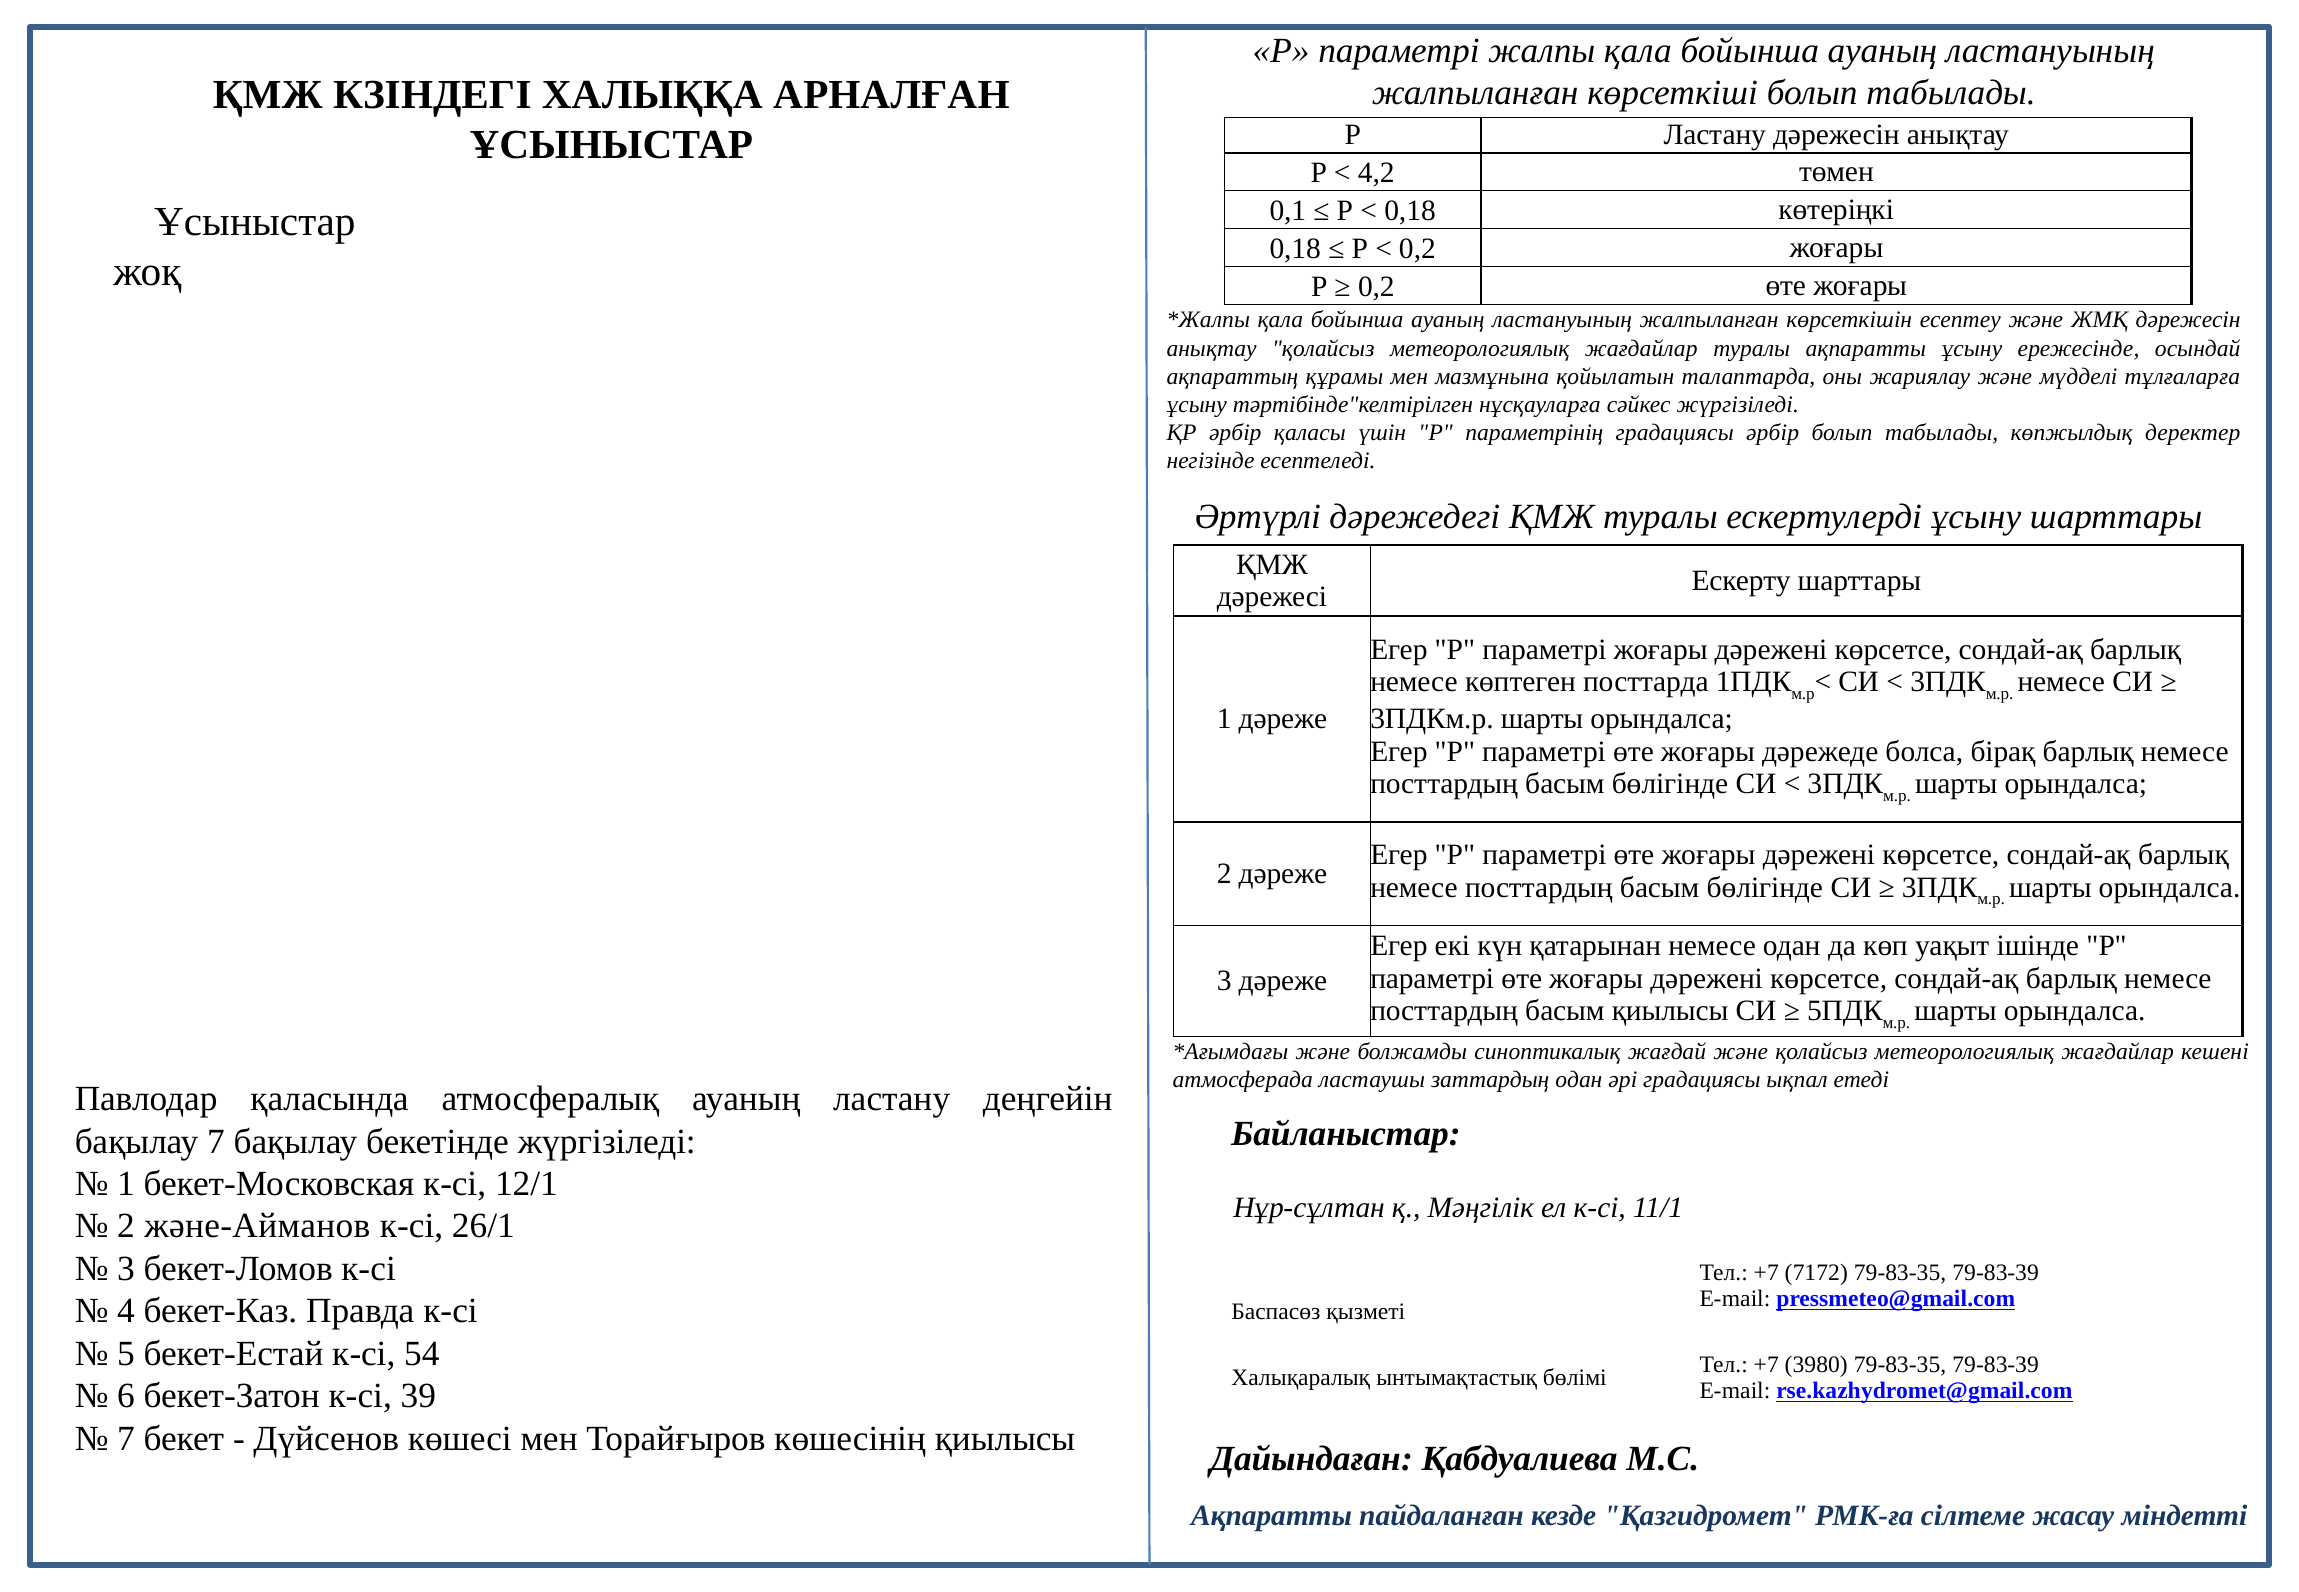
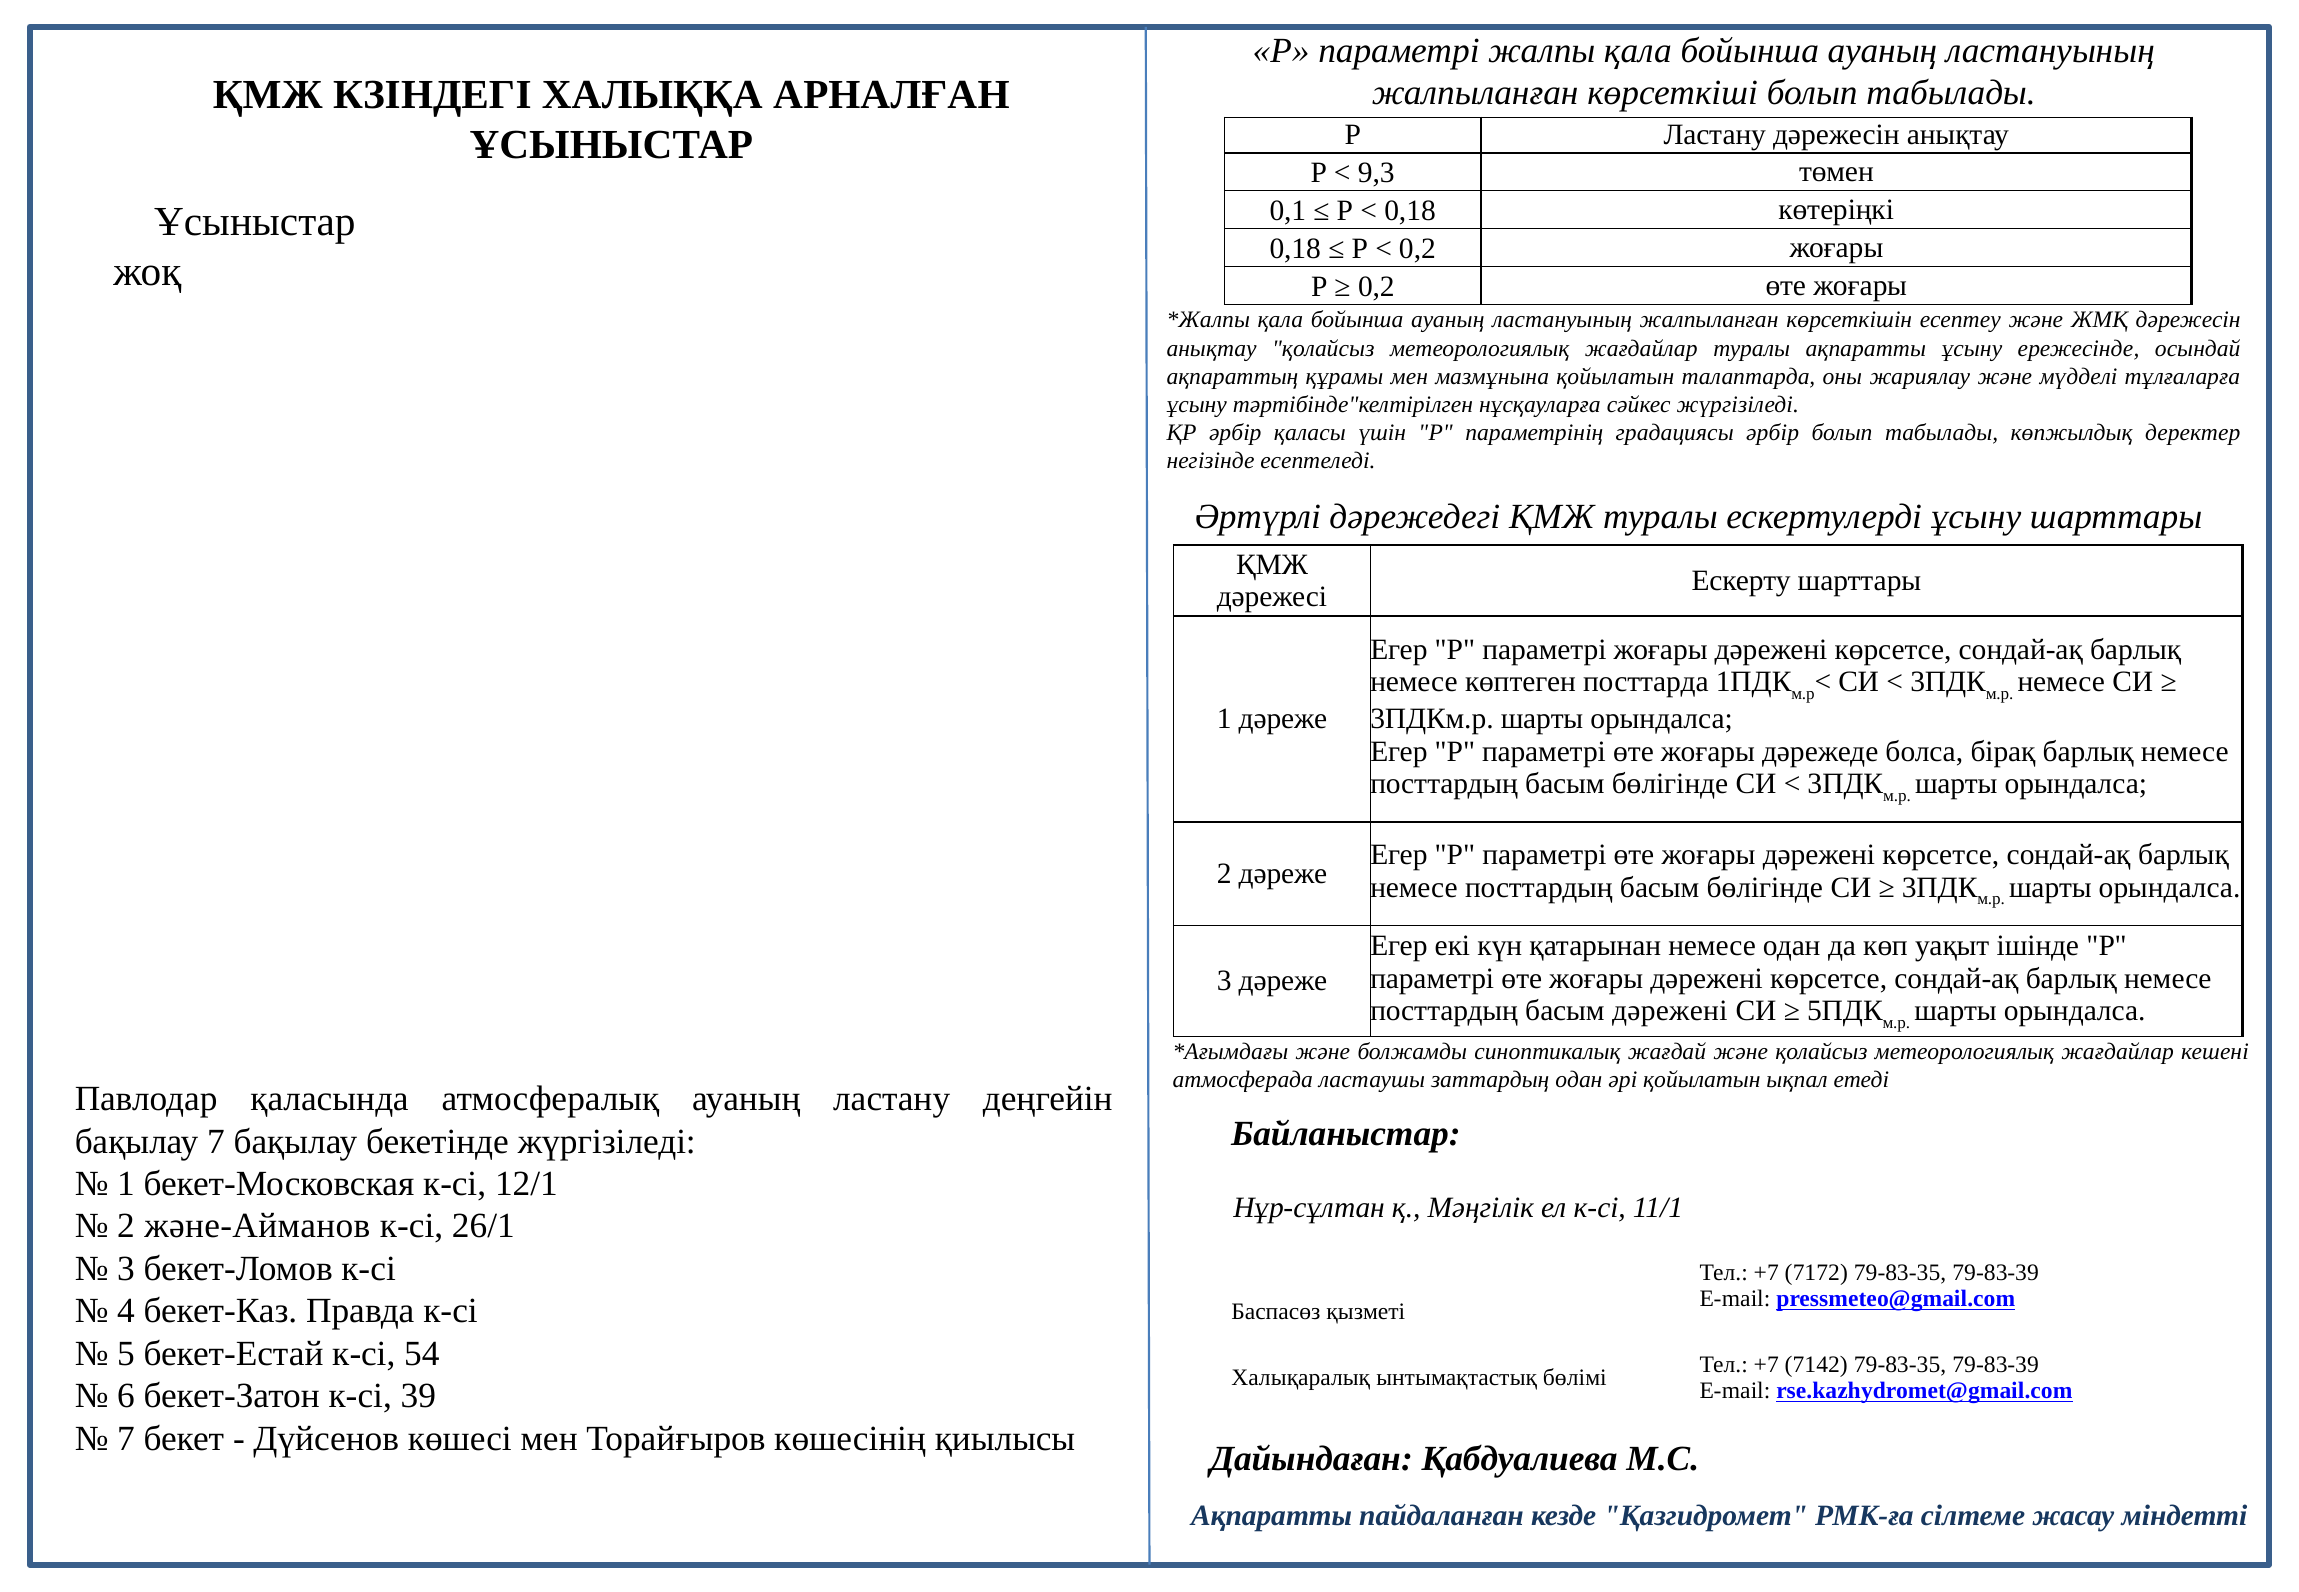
4,2: 4,2 -> 9,3
басым қиылысы: қиылысы -> дәрежені
әрі градациясы: градациясы -> қойылатын
3980: 3980 -> 7142
